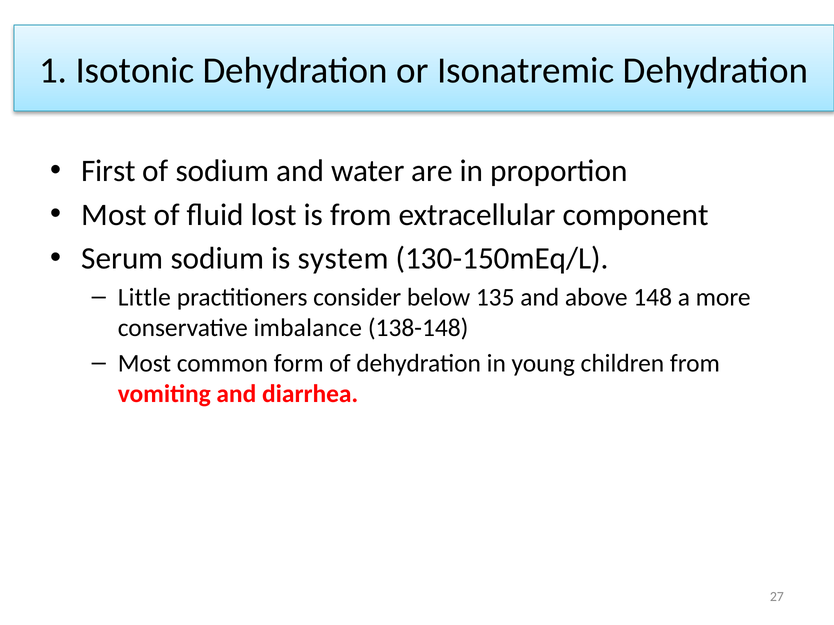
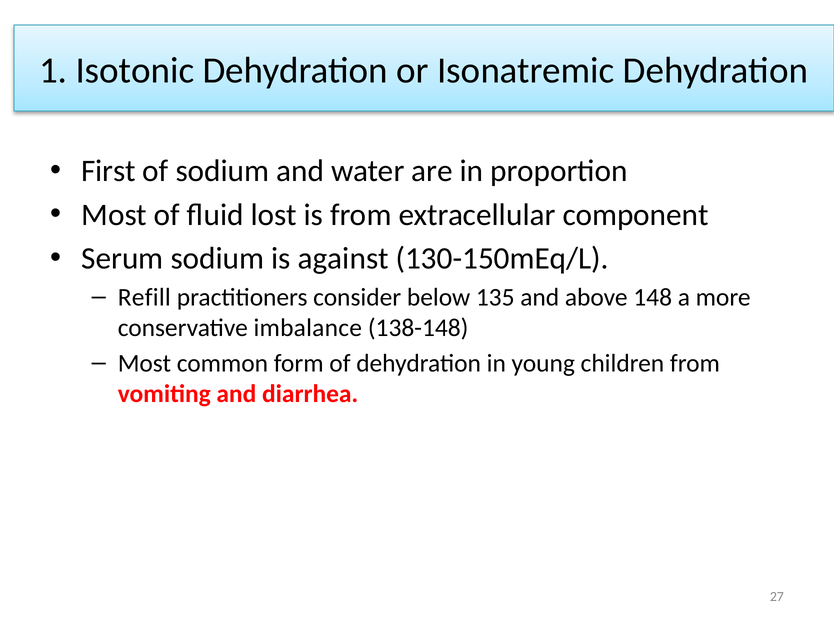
system: system -> against
Little: Little -> Refill
